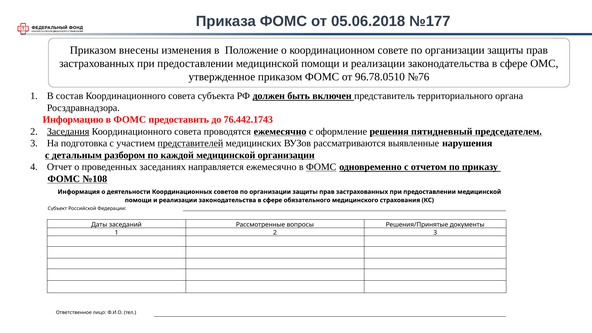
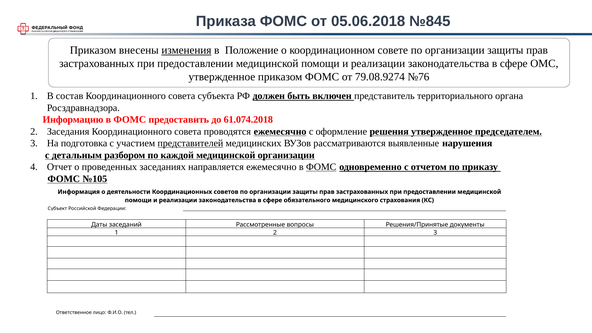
№177: №177 -> №845
изменения underline: none -> present
96.78.0510: 96.78.0510 -> 79.08.9274
76.442.1743: 76.442.1743 -> 61.074.2018
Заседания underline: present -> none
решения пятидневный: пятидневный -> утвержденное
№108: №108 -> №105
